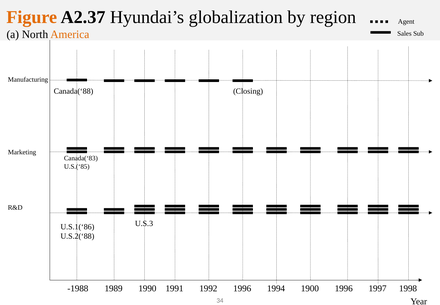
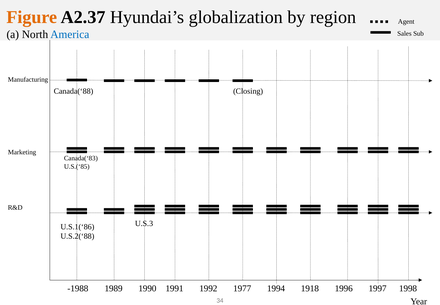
America colour: orange -> blue
1996 at (242, 288): 1996 -> 1977
1900: 1900 -> 1918
